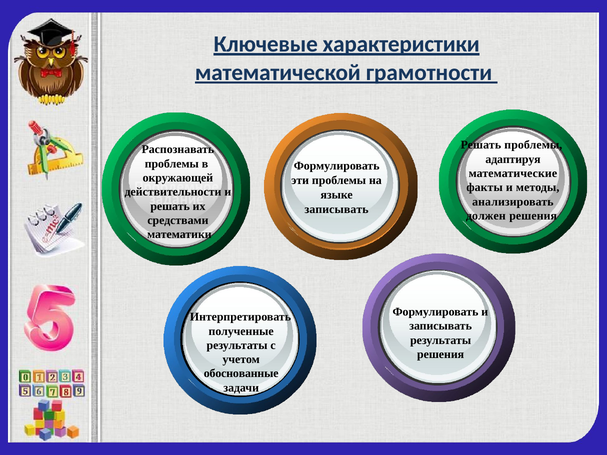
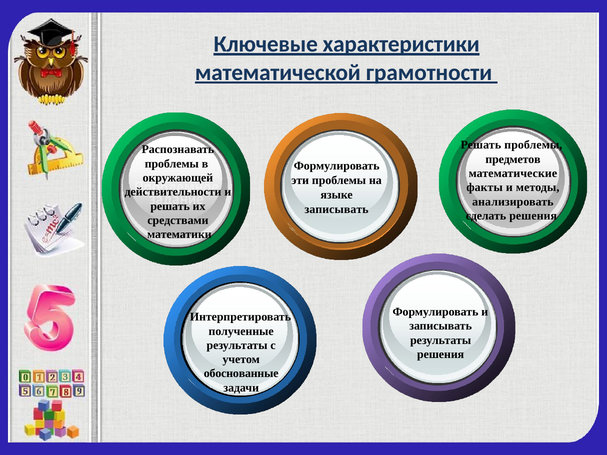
адаптируя: адаптируя -> предметов
должен: должен -> сделать
